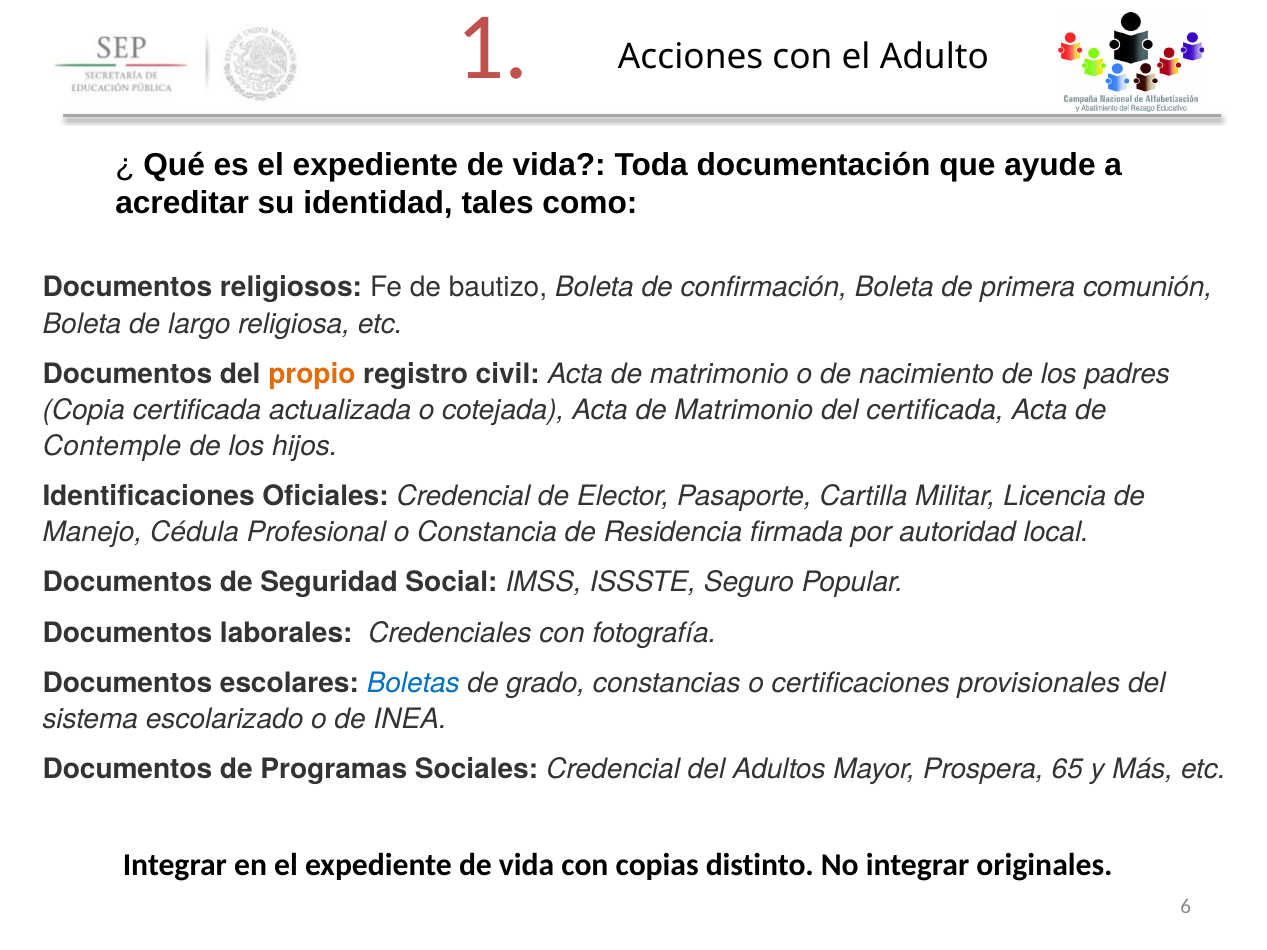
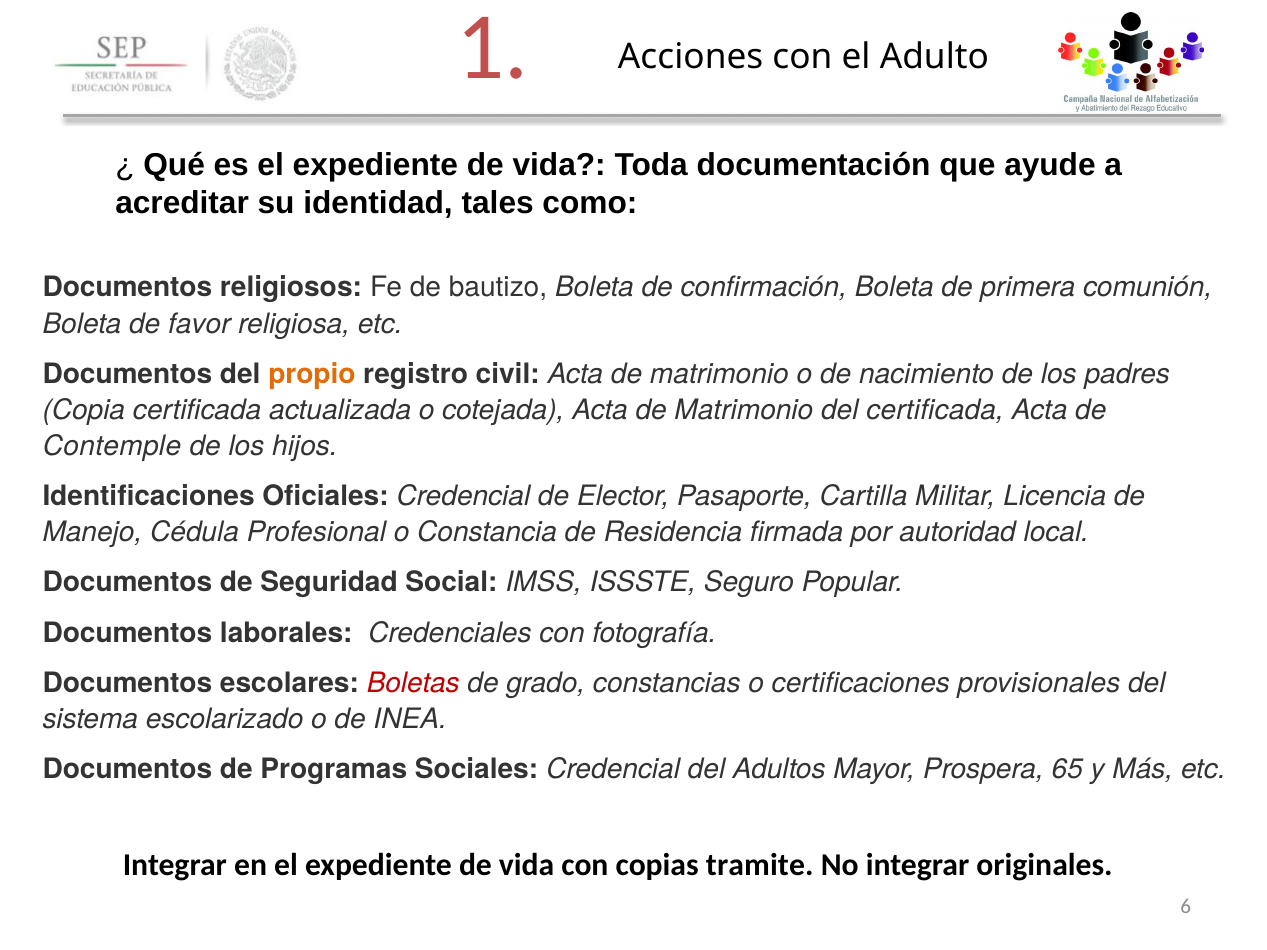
largo: largo -> favor
Boletas colour: blue -> red
distinto: distinto -> tramite
